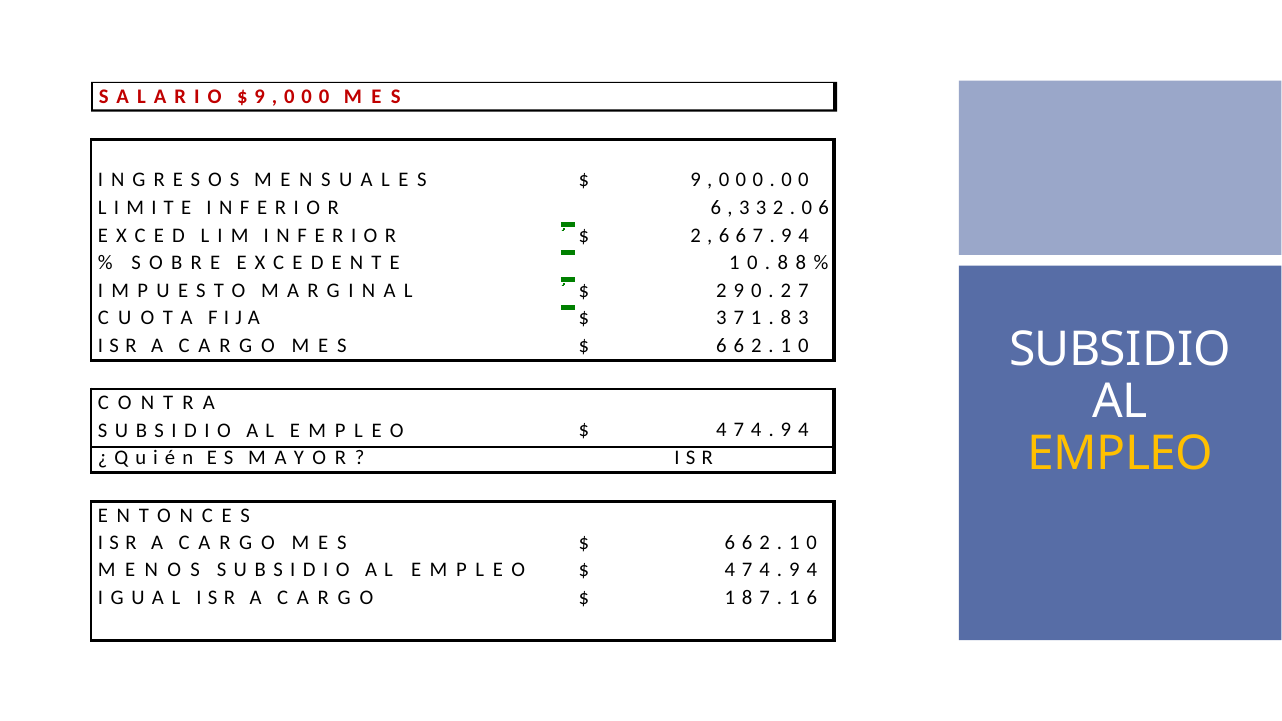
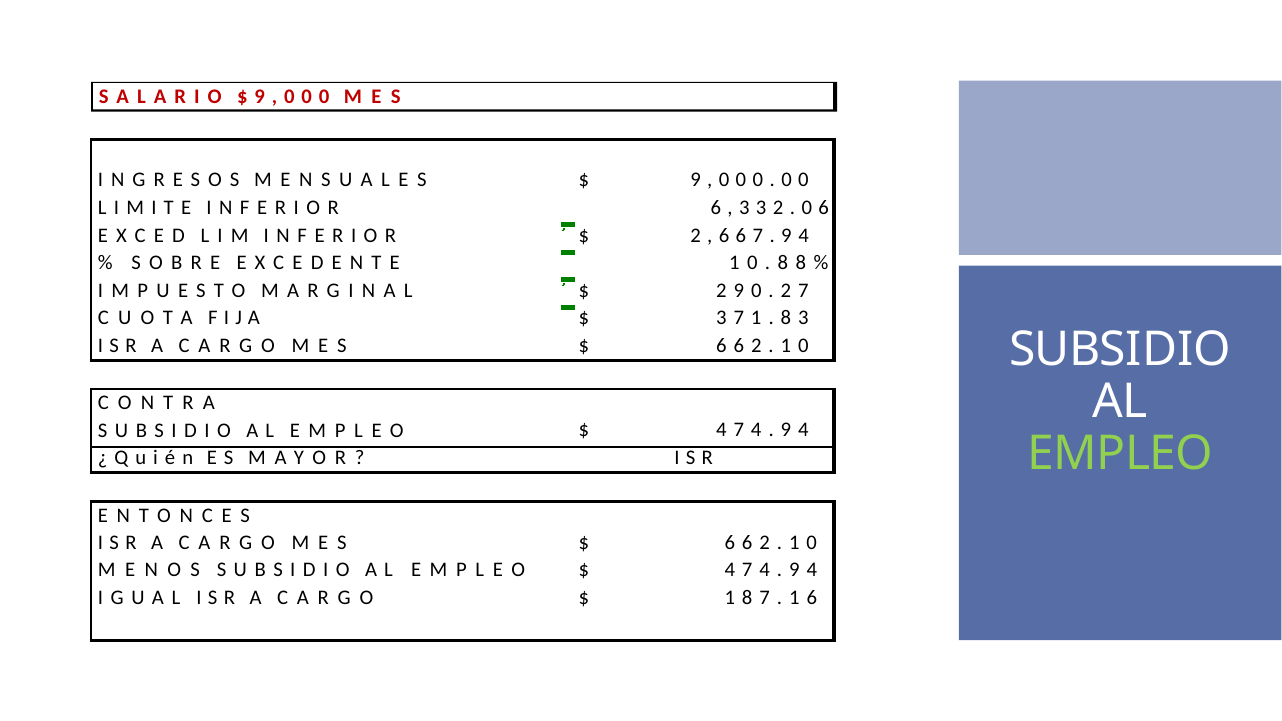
EMPLEO colour: yellow -> light green
